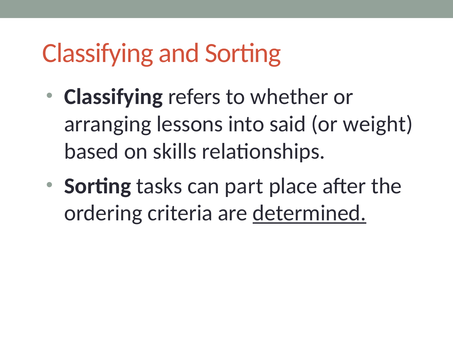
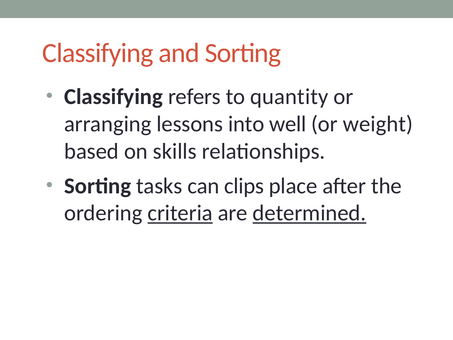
whether: whether -> quantity
said: said -> well
part: part -> clips
criteria underline: none -> present
